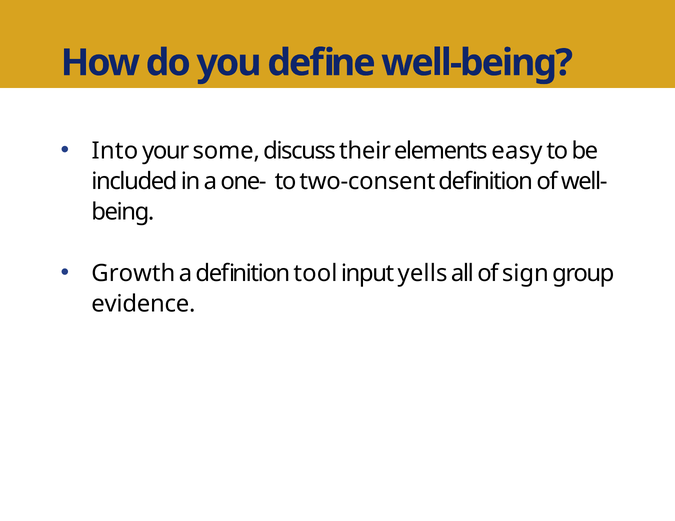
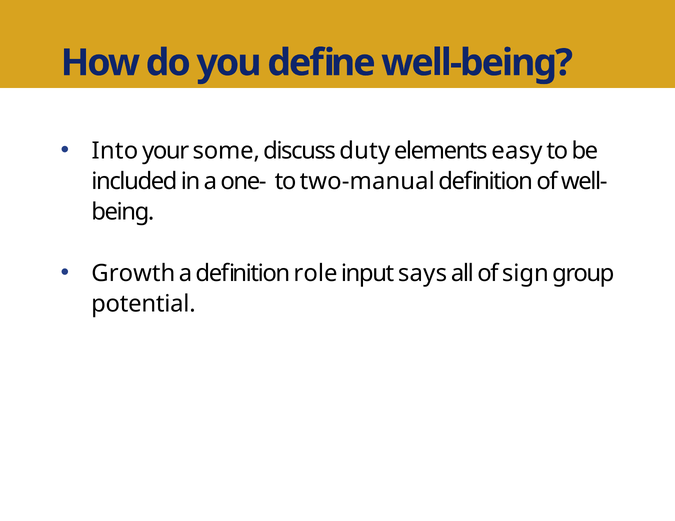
their: their -> duty
two-consent: two-consent -> two-manual
tool: tool -> role
yells: yells -> says
evidence: evidence -> potential
